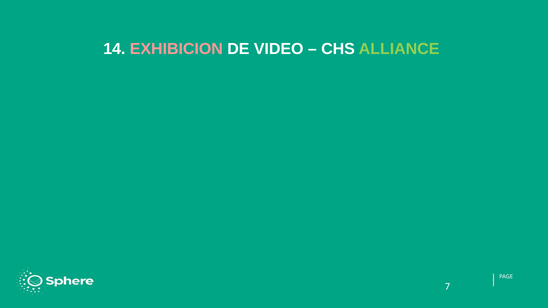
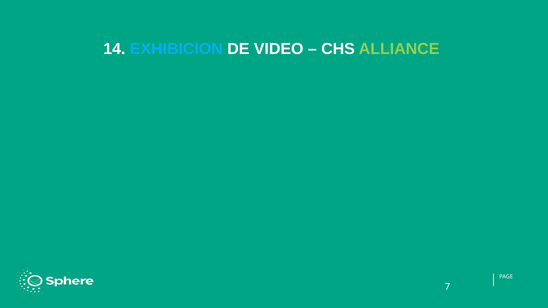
EXHIBICION colour: pink -> light blue
